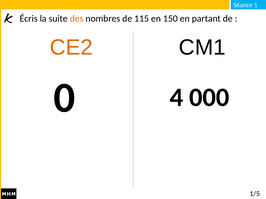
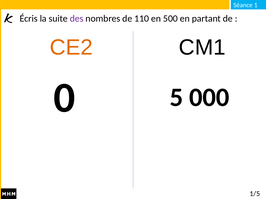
des colour: orange -> purple
115: 115 -> 110
150: 150 -> 500
4: 4 -> 5
